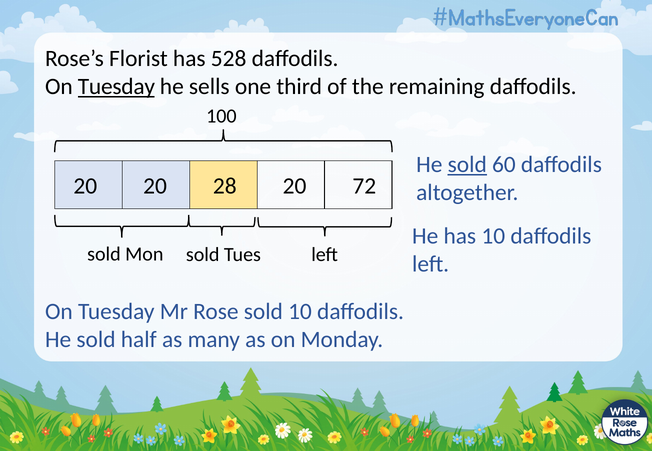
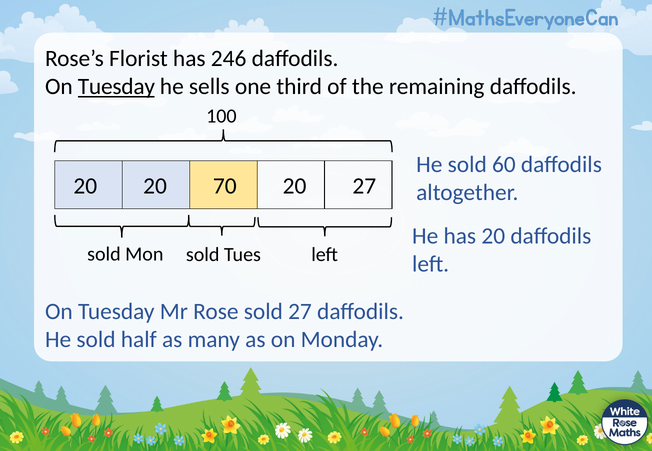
528: 528 -> 246
sold at (467, 165) underline: present -> none
28: 28 -> 70
20 72: 72 -> 27
has 10: 10 -> 20
sold 10: 10 -> 27
